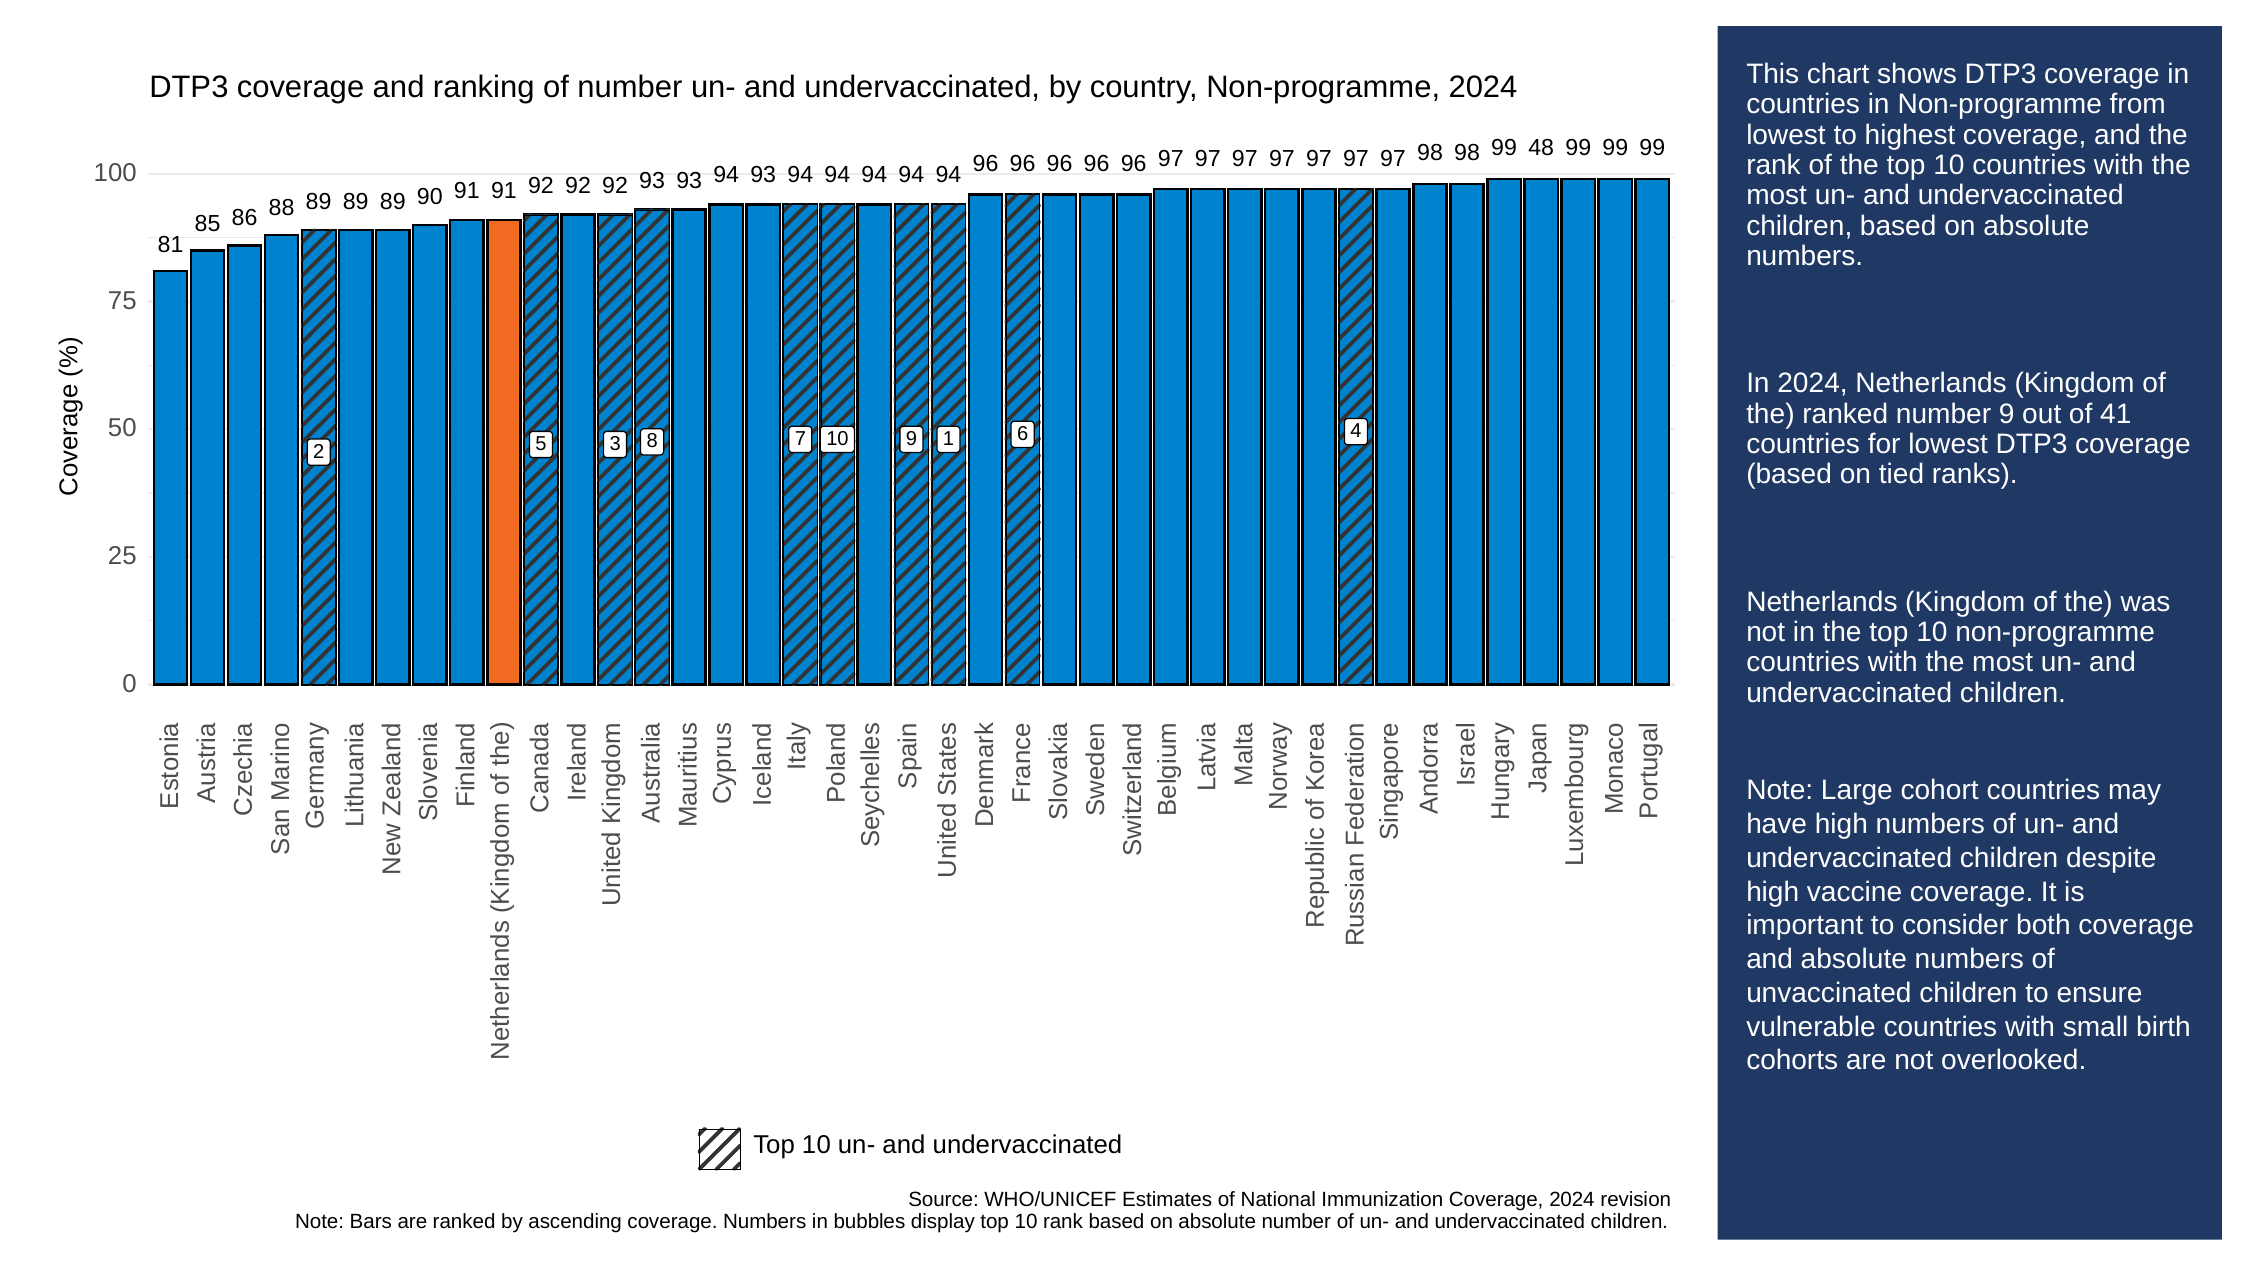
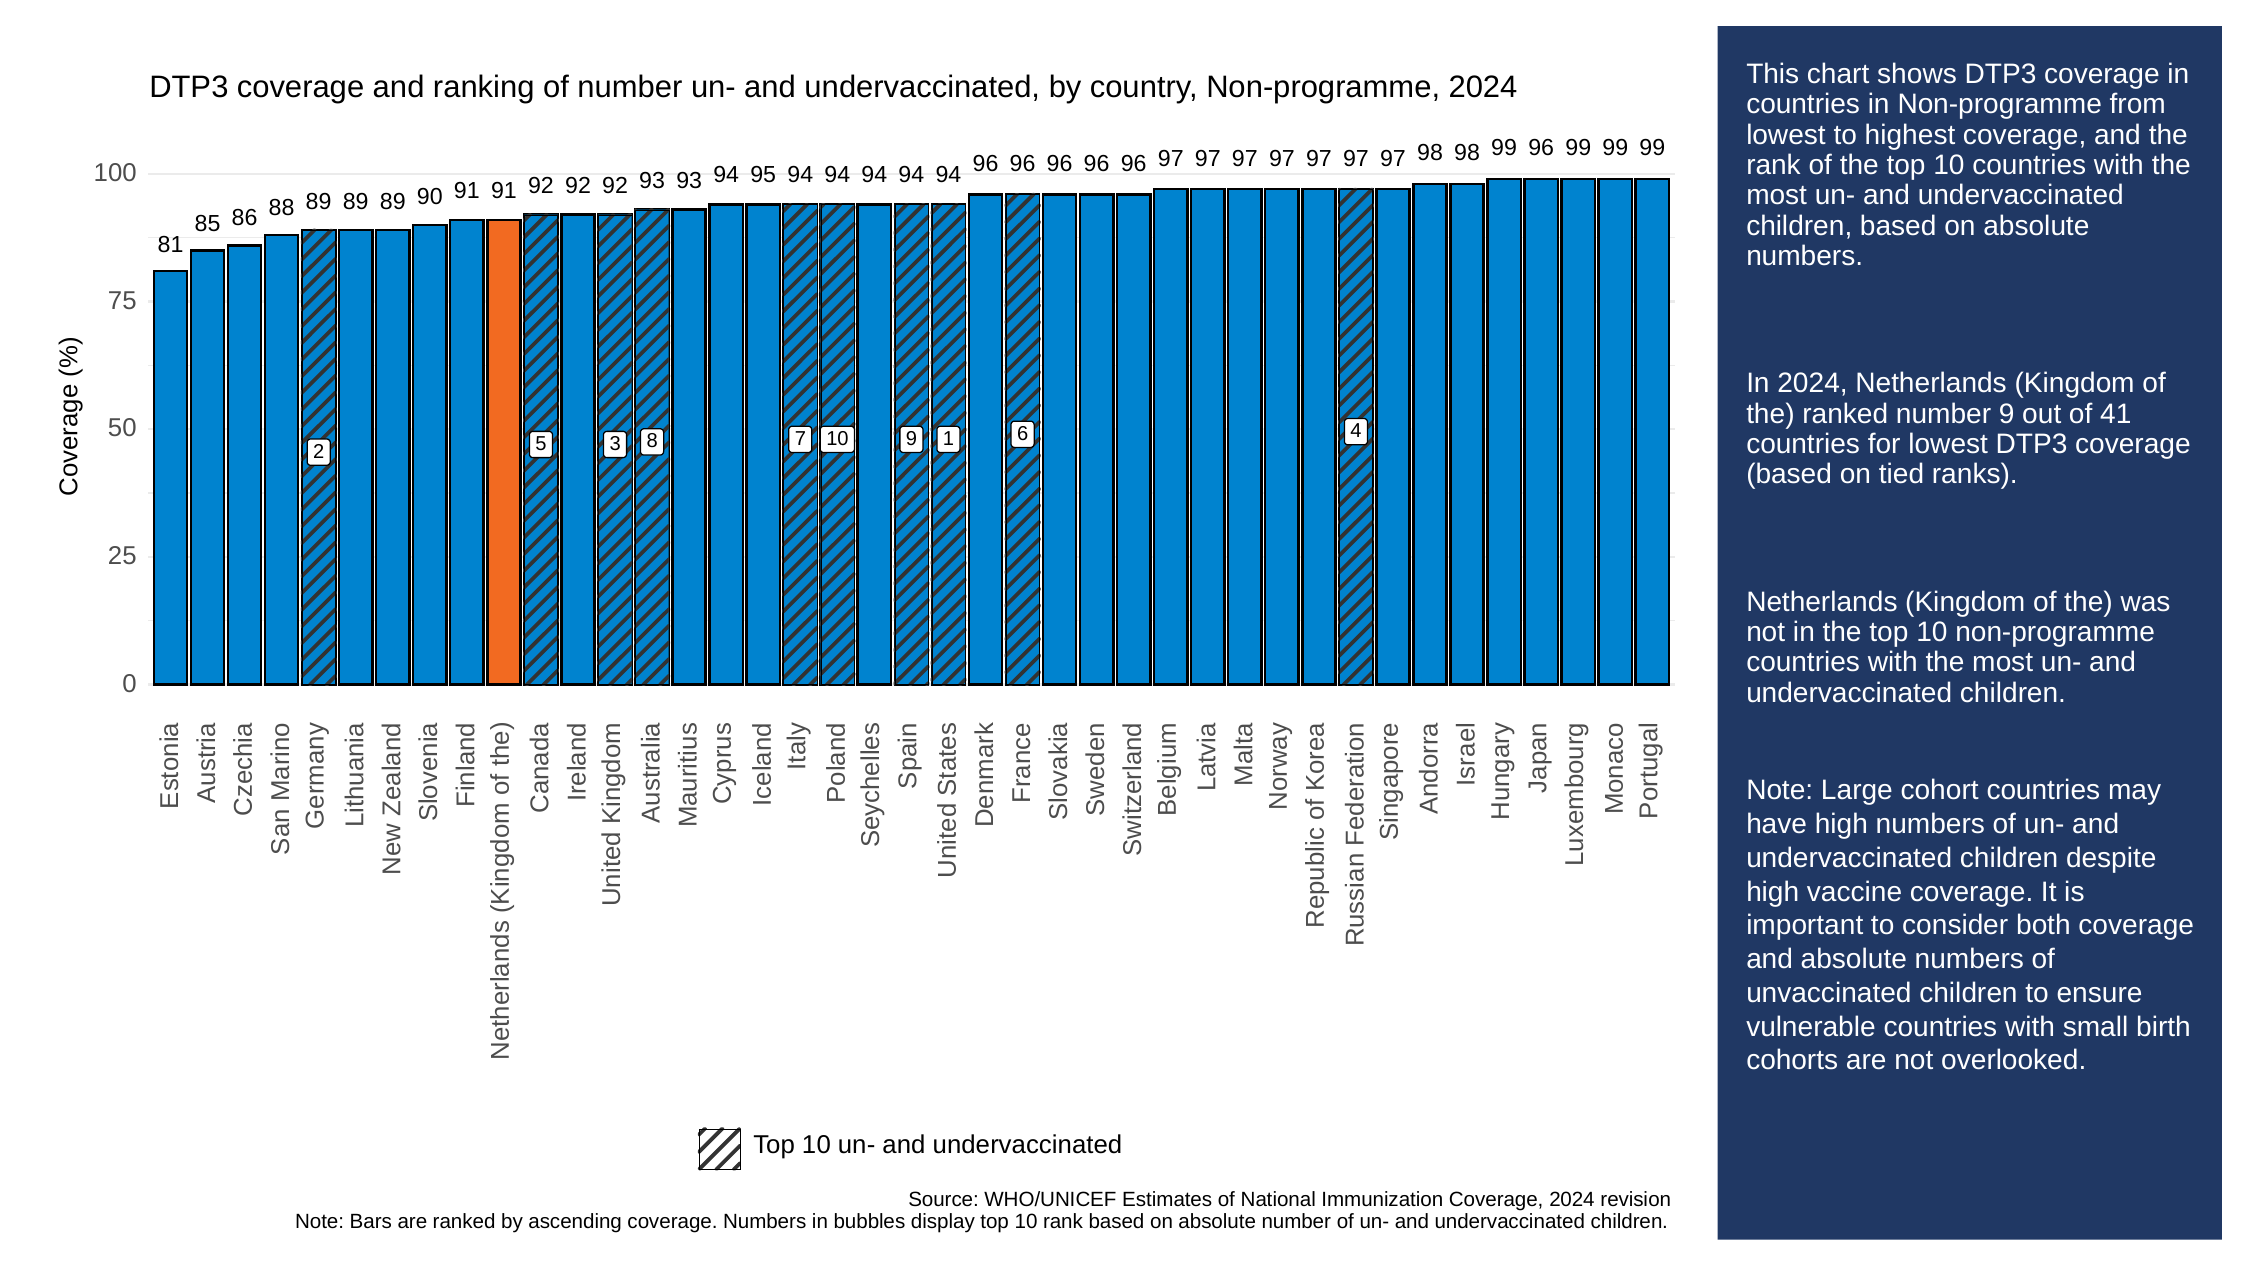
98 48: 48 -> 96
94 93: 93 -> 95
